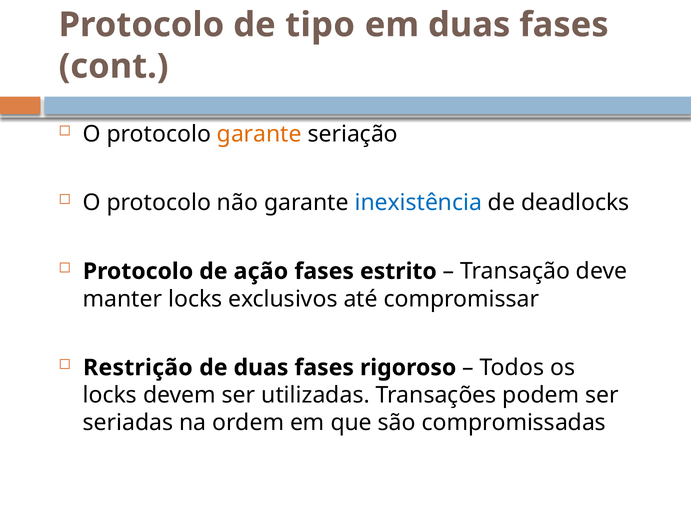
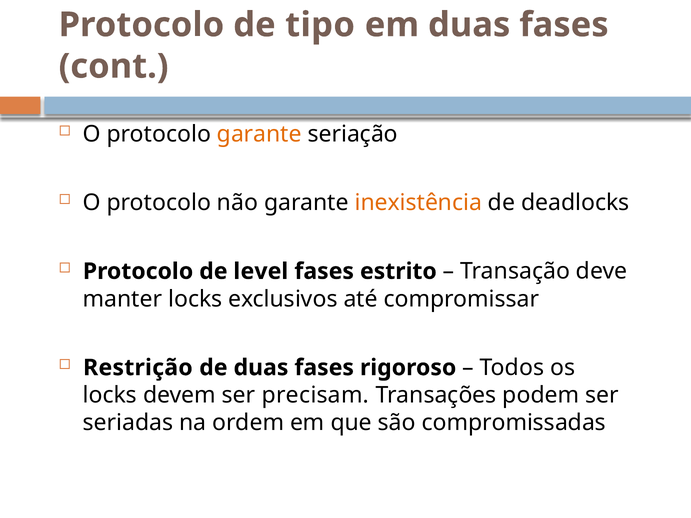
inexistência colour: blue -> orange
ação: ação -> level
utilizadas: utilizadas -> precisam
